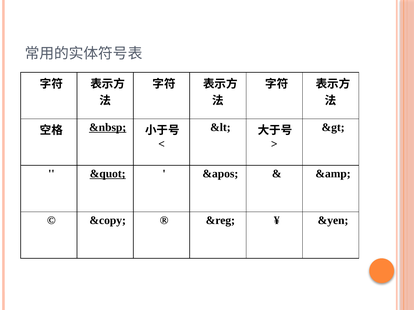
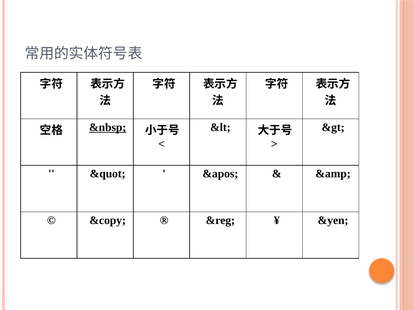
&quot underline: present -> none
